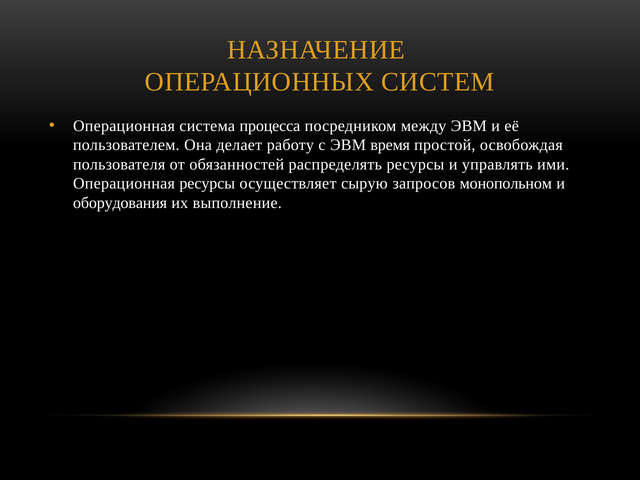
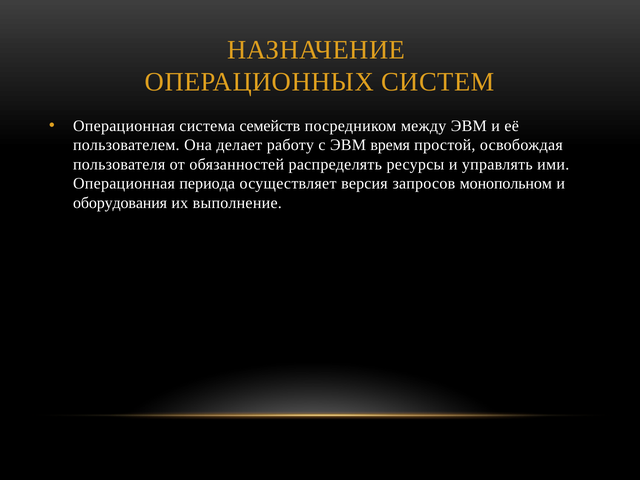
процесса: процесса -> семейств
Операционная ресурсы: ресурсы -> периода
сырую: сырую -> версия
